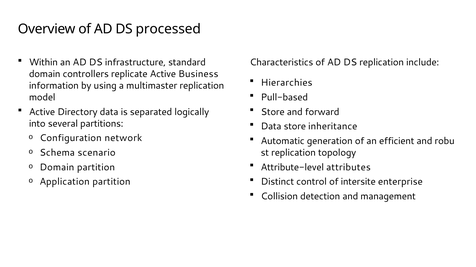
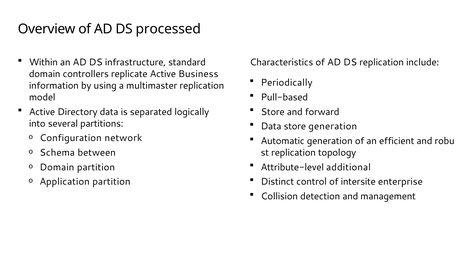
Hierarchies: Hierarchies -> Periodically
store inheritance: inheritance -> generation
scenario: scenario -> between
attributes: attributes -> additional
